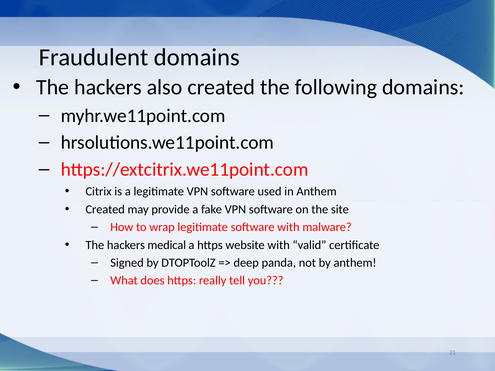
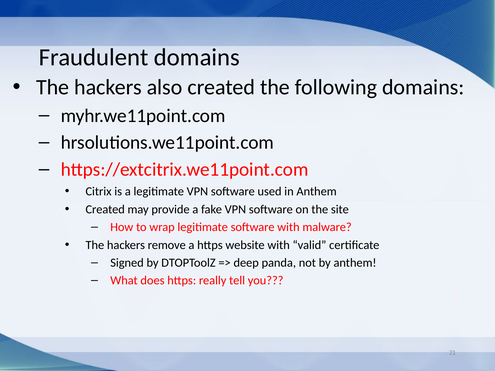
medical: medical -> remove
